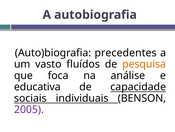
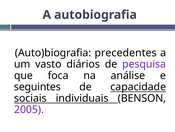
fluídos: fluídos -> diários
pesquisa colour: orange -> purple
educativa: educativa -> seguintes
